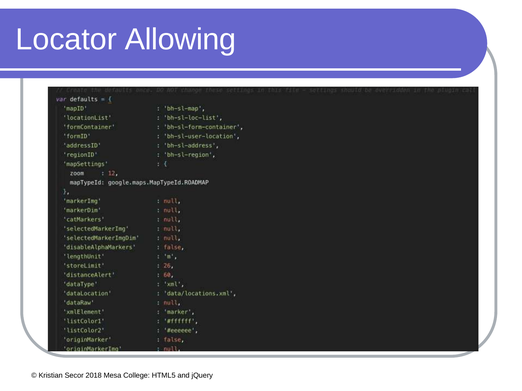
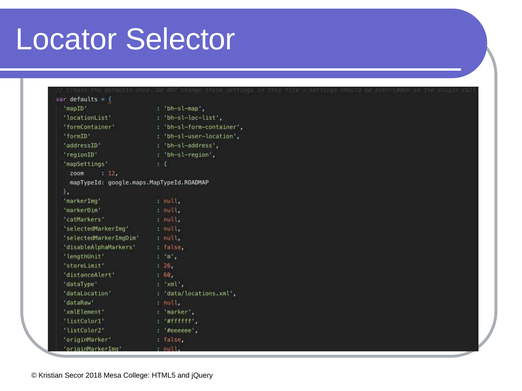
Allowing: Allowing -> Selector
